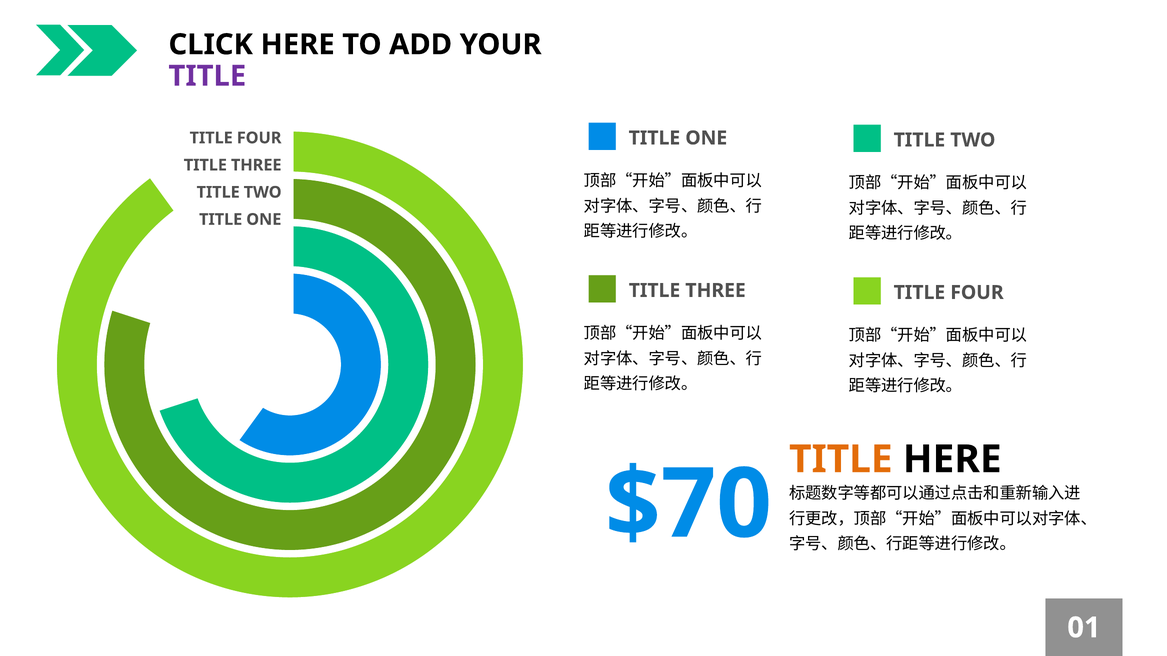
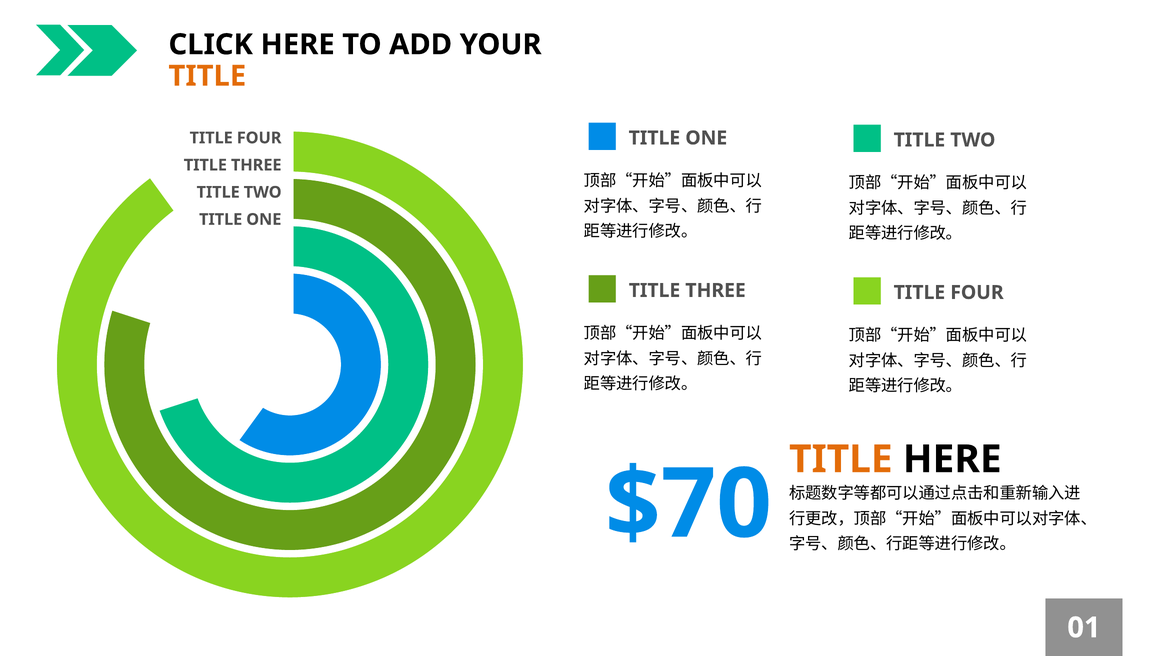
TITLE at (207, 76) colour: purple -> orange
